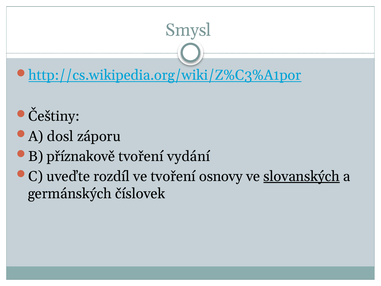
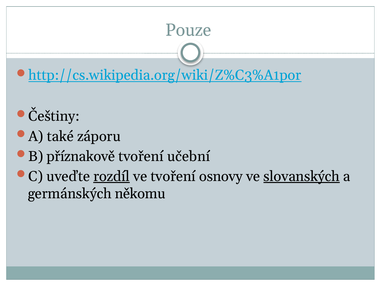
Smysl: Smysl -> Pouze
dosl: dosl -> také
vydání: vydání -> učební
rozdíl underline: none -> present
číslovek: číslovek -> někomu
